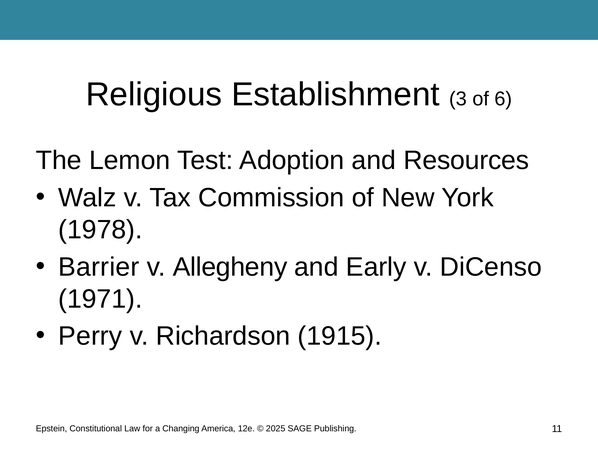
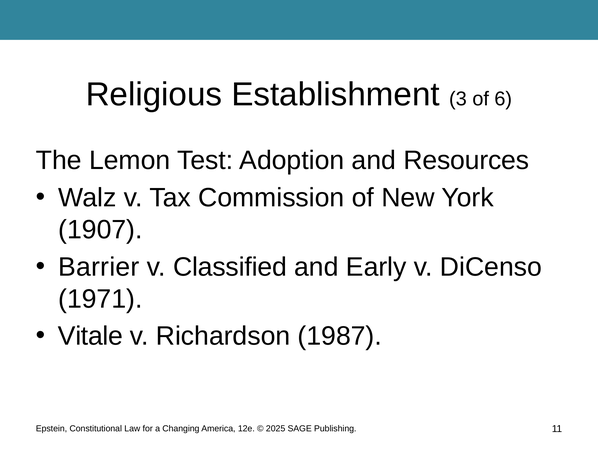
1978: 1978 -> 1907
Allegheny: Allegheny -> Classified
Perry: Perry -> Vitale
1915: 1915 -> 1987
